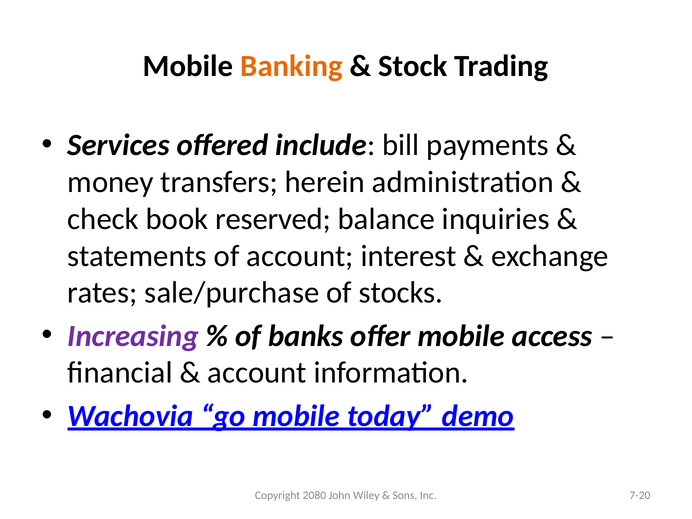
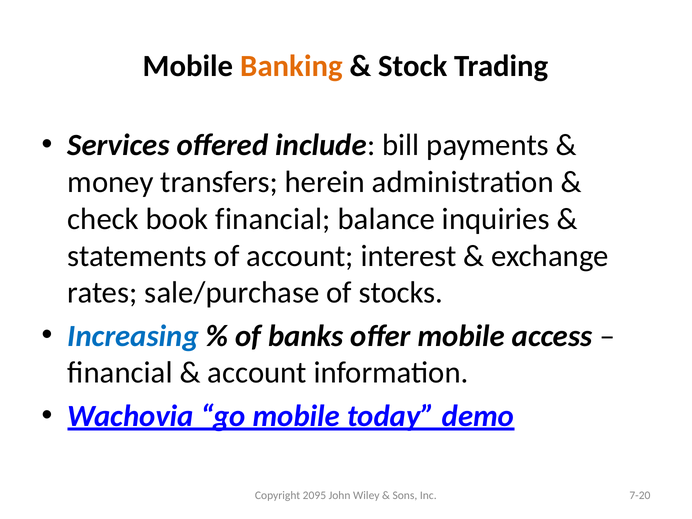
book reserved: reserved -> financial
Increasing colour: purple -> blue
2080: 2080 -> 2095
